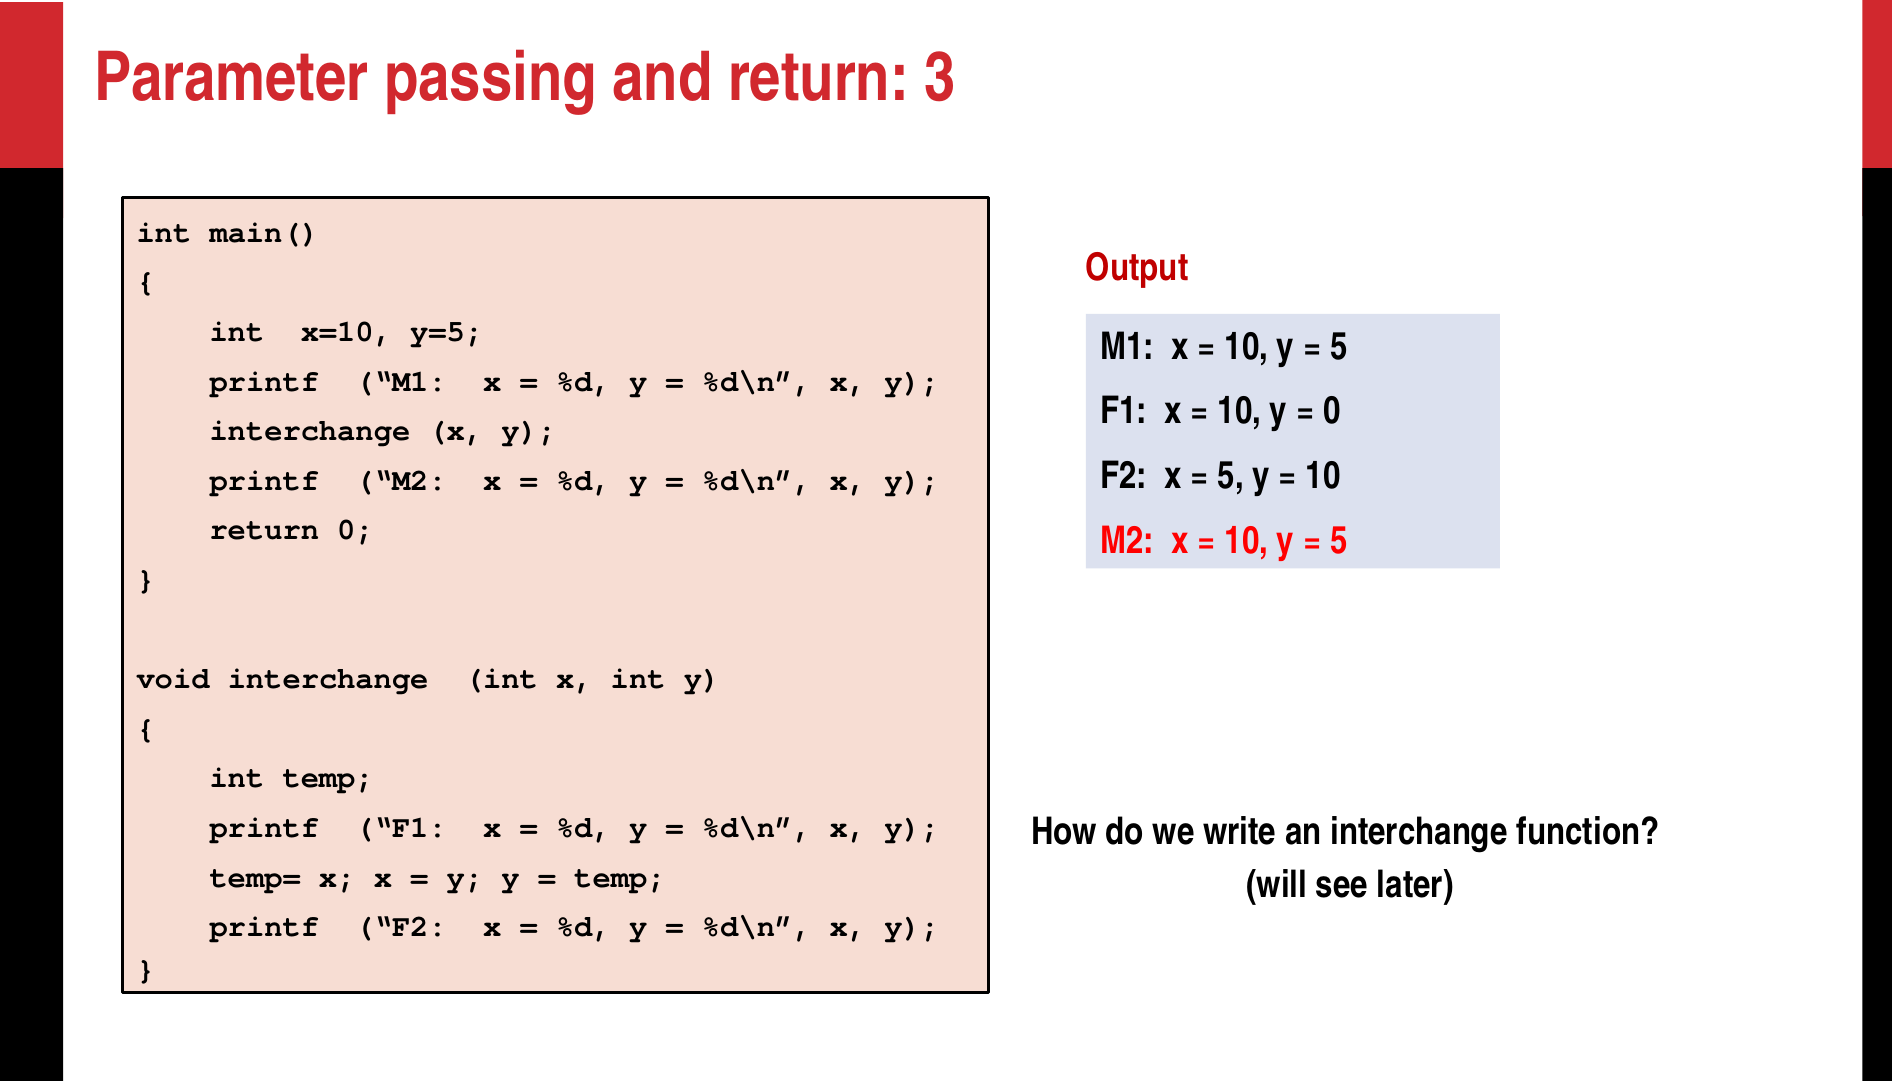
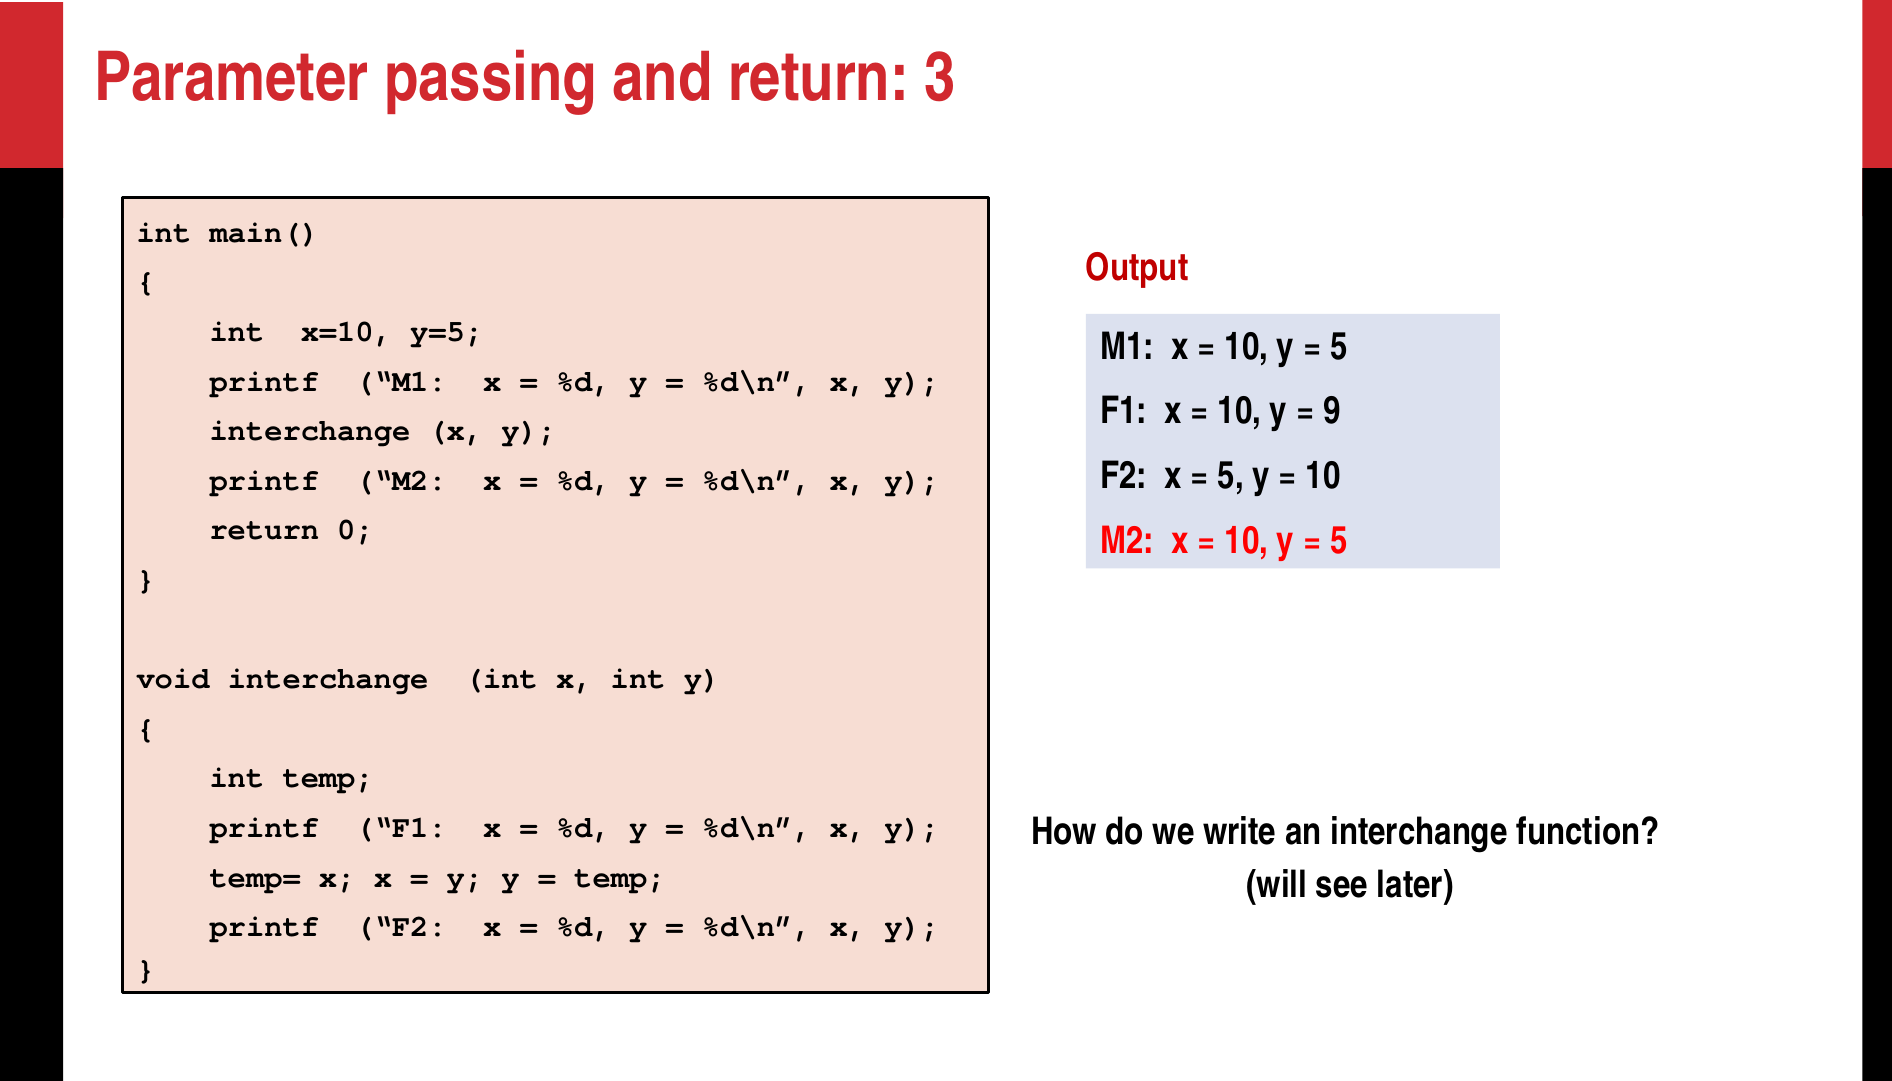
0 at (1332, 411): 0 -> 9
